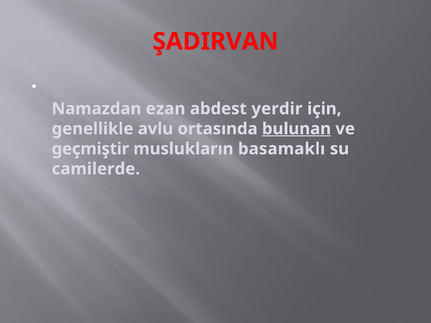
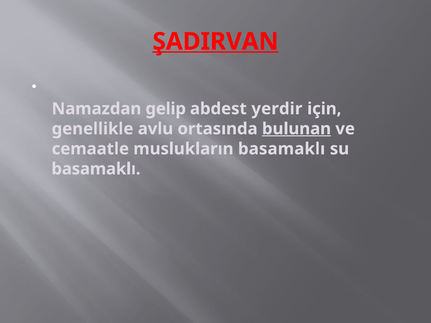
ŞADIRVAN underline: none -> present
ezan: ezan -> gelip
geçmiştir: geçmiştir -> cemaatle
camilerde at (96, 169): camilerde -> basamaklı
